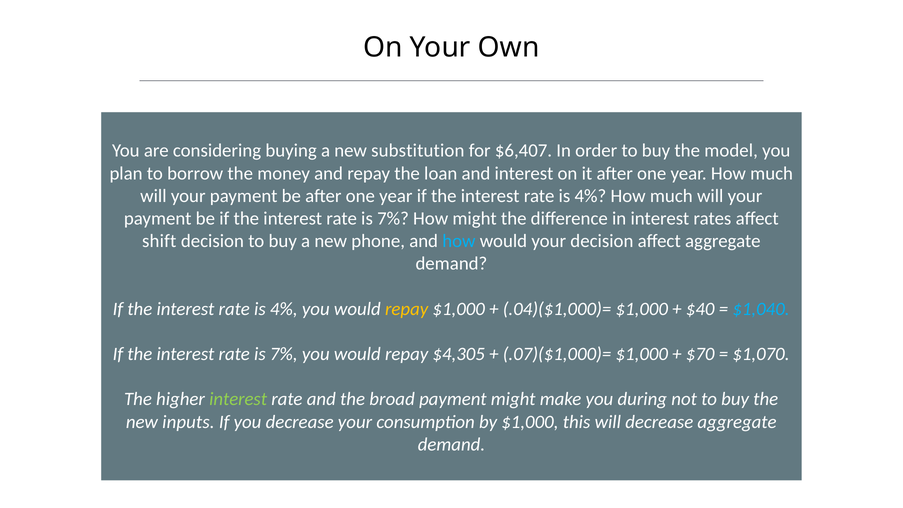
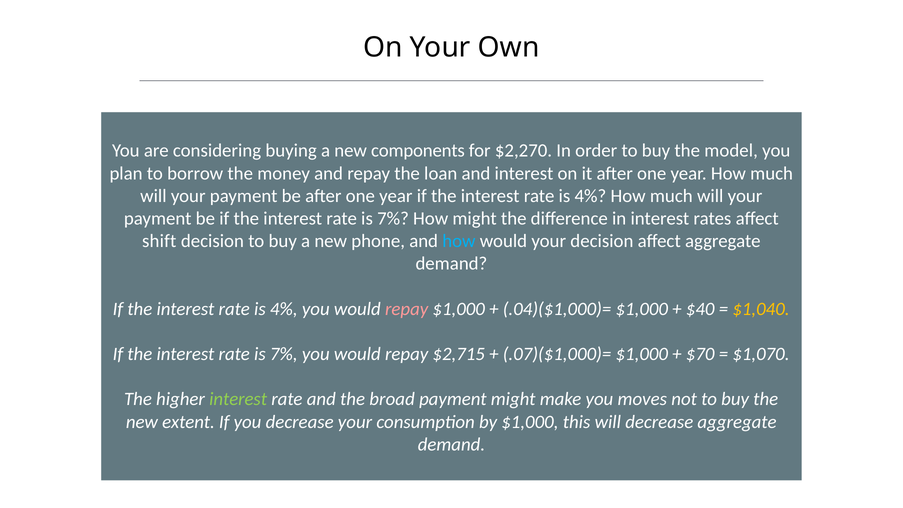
substitution: substitution -> components
$6,407: $6,407 -> $2,270
repay at (407, 309) colour: yellow -> pink
$1,040 colour: light blue -> yellow
$4,305: $4,305 -> $2,715
during: during -> moves
inputs: inputs -> extent
